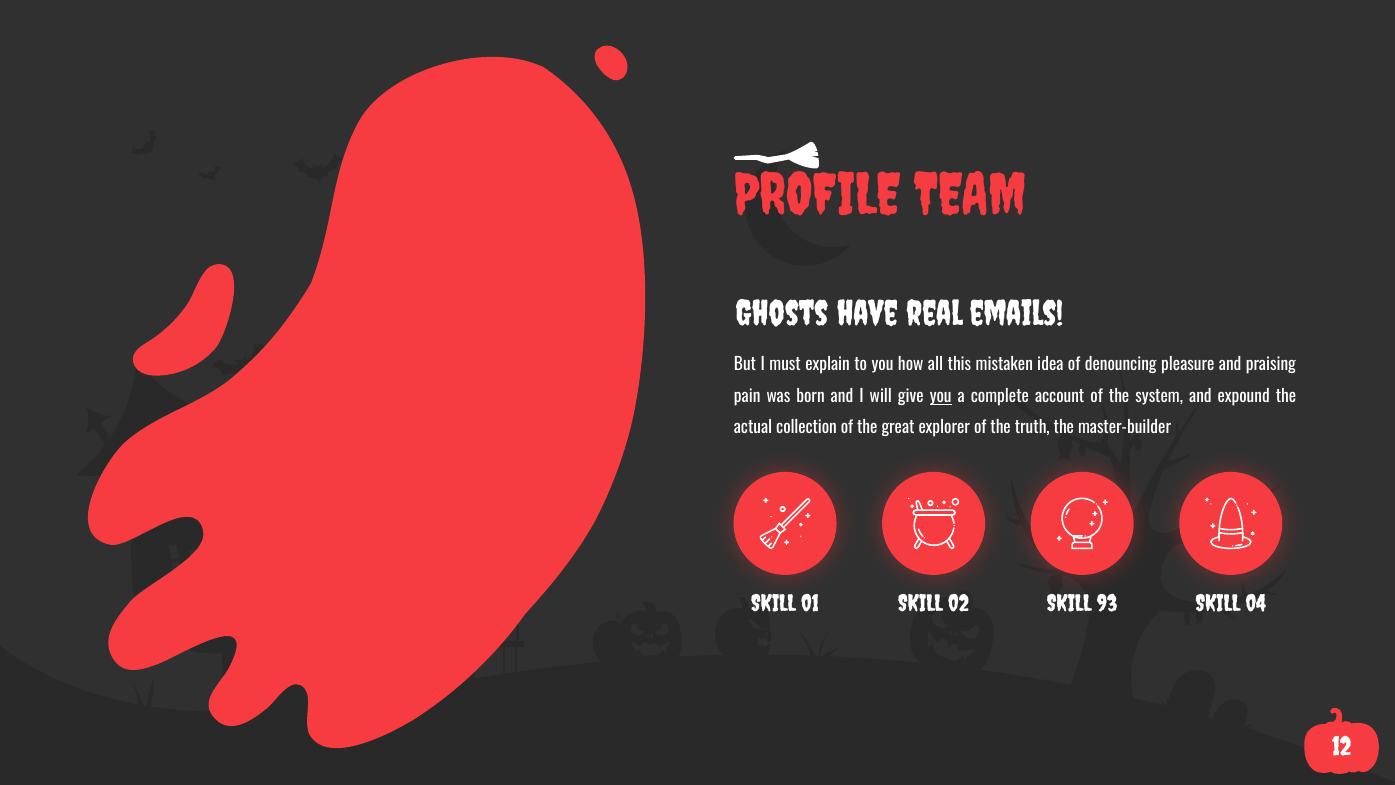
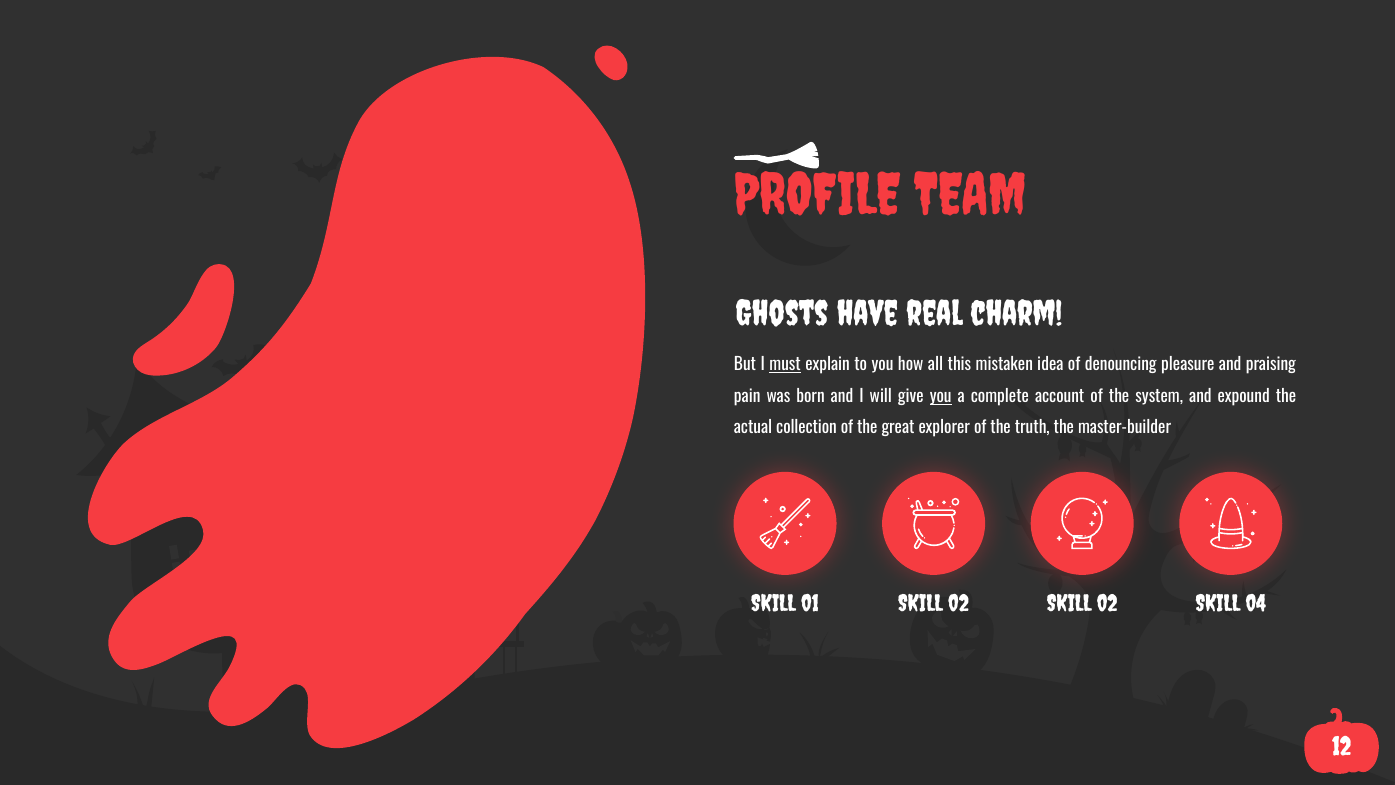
emails: emails -> charm
must underline: none -> present
02 SKILL 93: 93 -> 02
